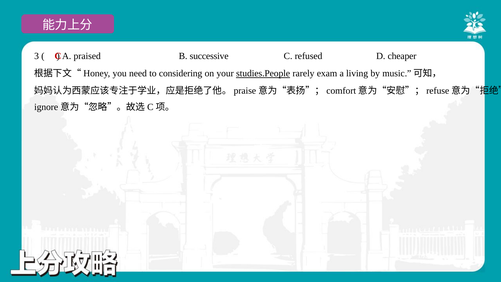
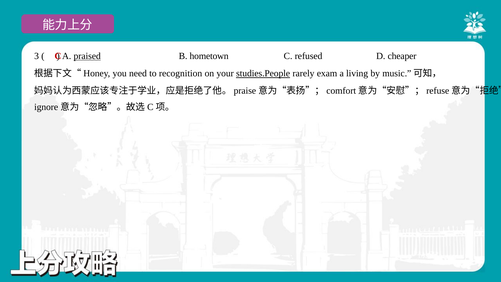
praised underline: none -> present
successive: successive -> hometown
considering: considering -> recognition
